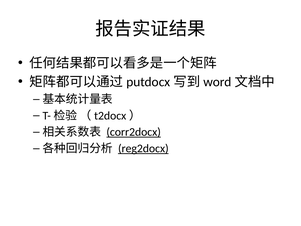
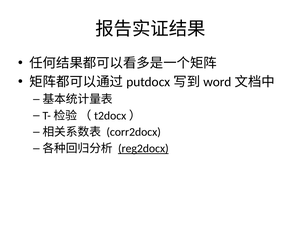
corr2docx underline: present -> none
